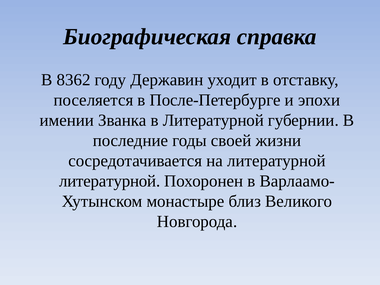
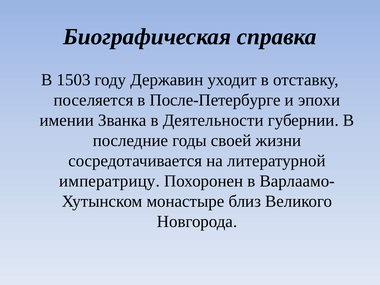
8362: 8362 -> 1503
в Литературной: Литературной -> Деятельности
литературной at (110, 181): литературной -> императрицу
